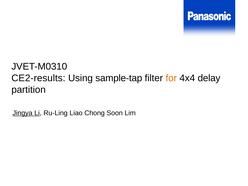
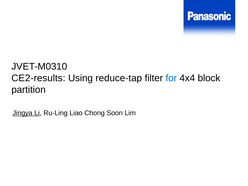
sample-tap: sample-tap -> reduce-tap
for colour: orange -> blue
delay: delay -> block
